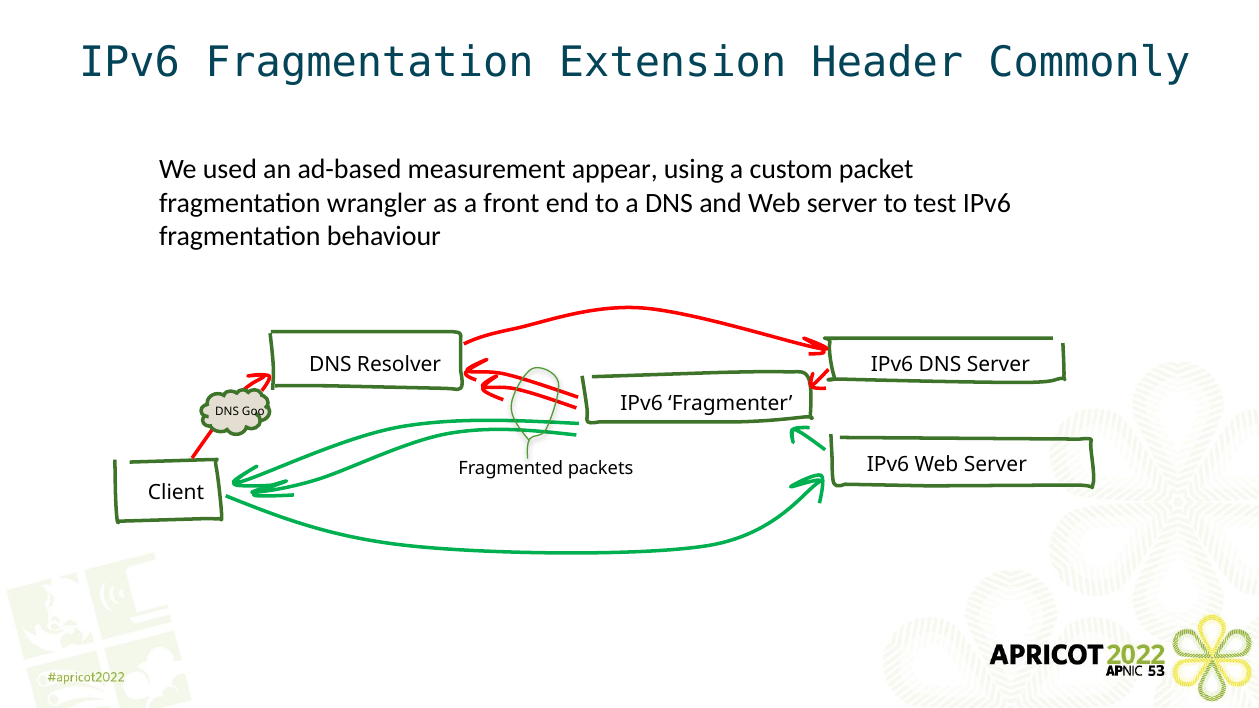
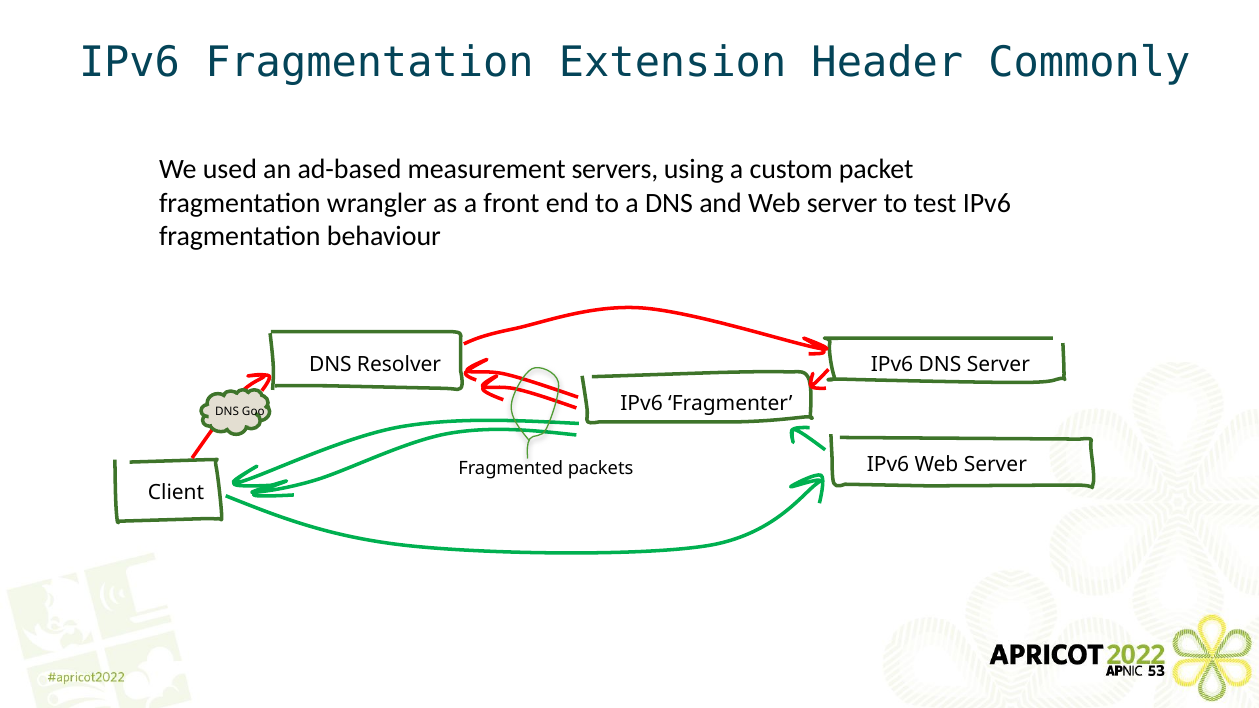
appear: appear -> servers
